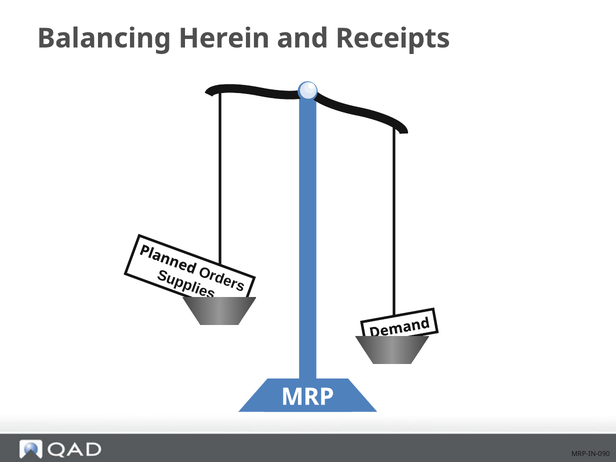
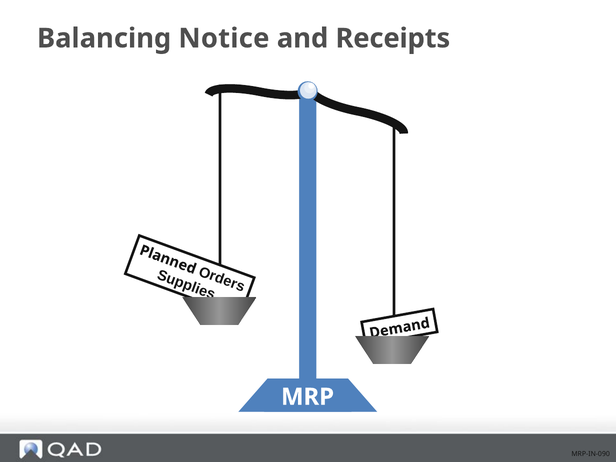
Herein: Herein -> Notice
